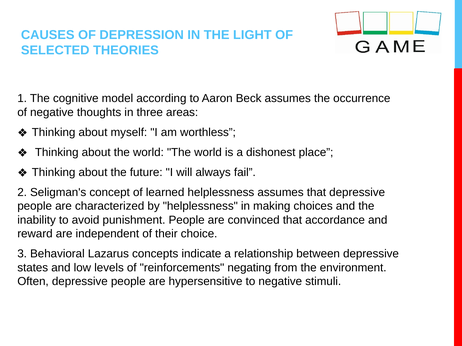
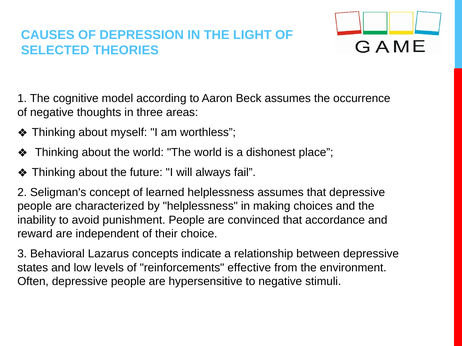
negating: negating -> effective
